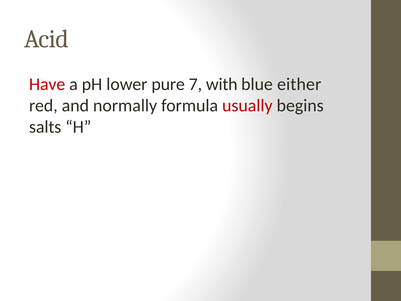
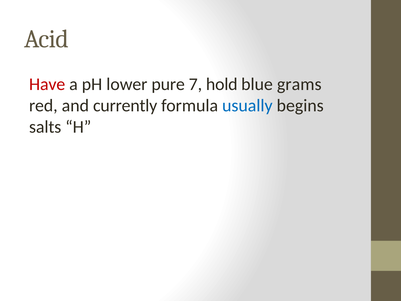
with: with -> hold
either: either -> grams
normally: normally -> currently
usually colour: red -> blue
